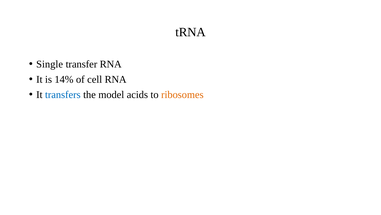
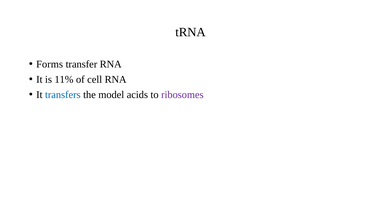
Single: Single -> Forms
14%: 14% -> 11%
ribosomes colour: orange -> purple
